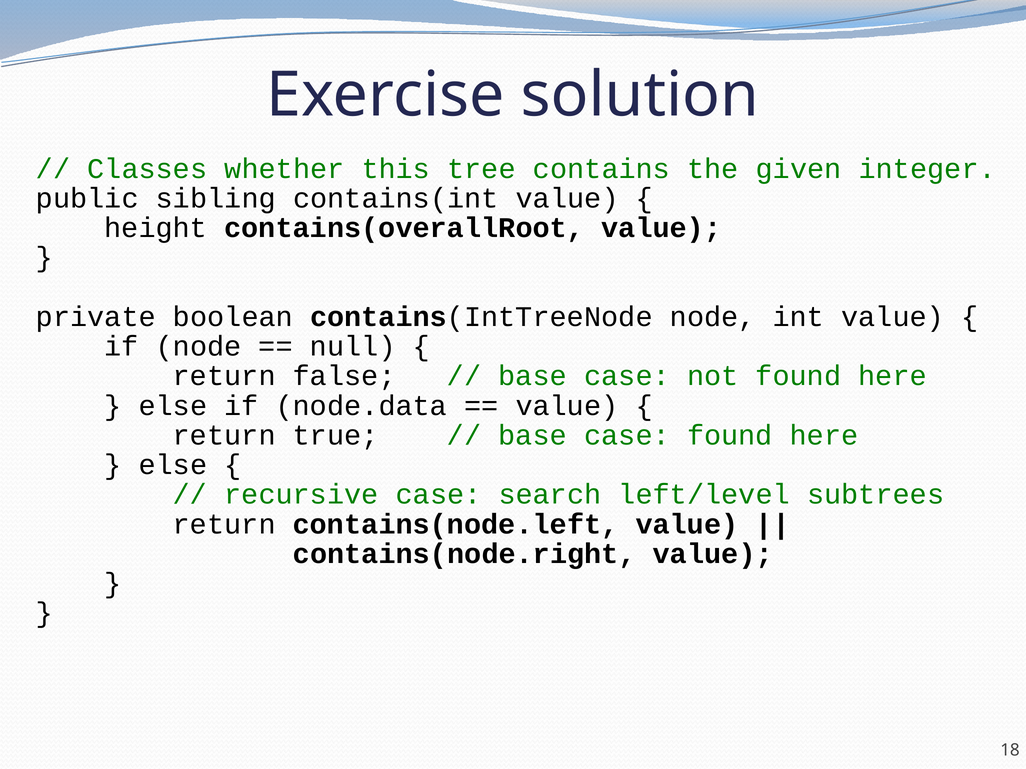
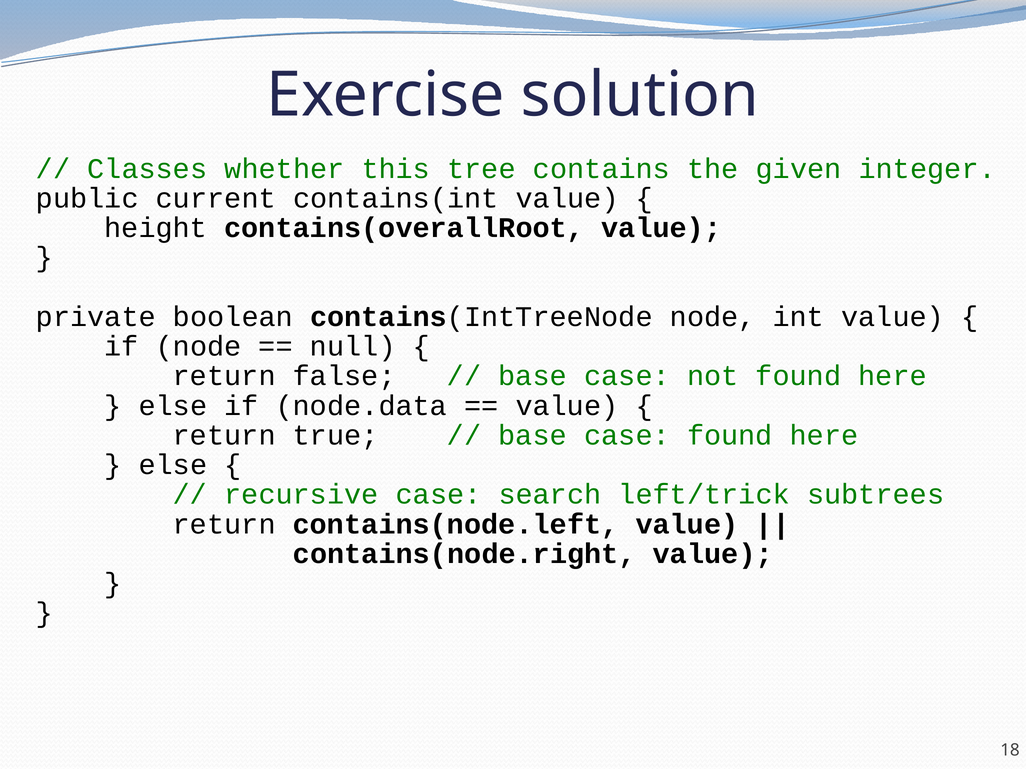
sibling: sibling -> current
left/level: left/level -> left/trick
